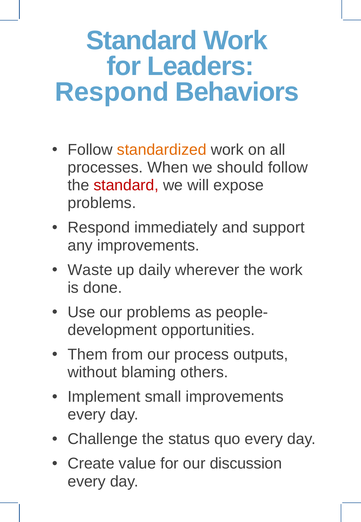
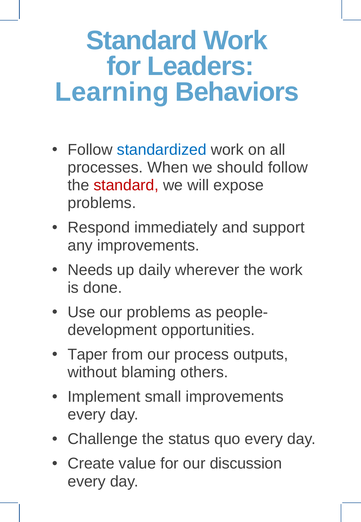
Respond at (112, 92): Respond -> Learning
standardized colour: orange -> blue
Waste: Waste -> Needs
Them: Them -> Taper
